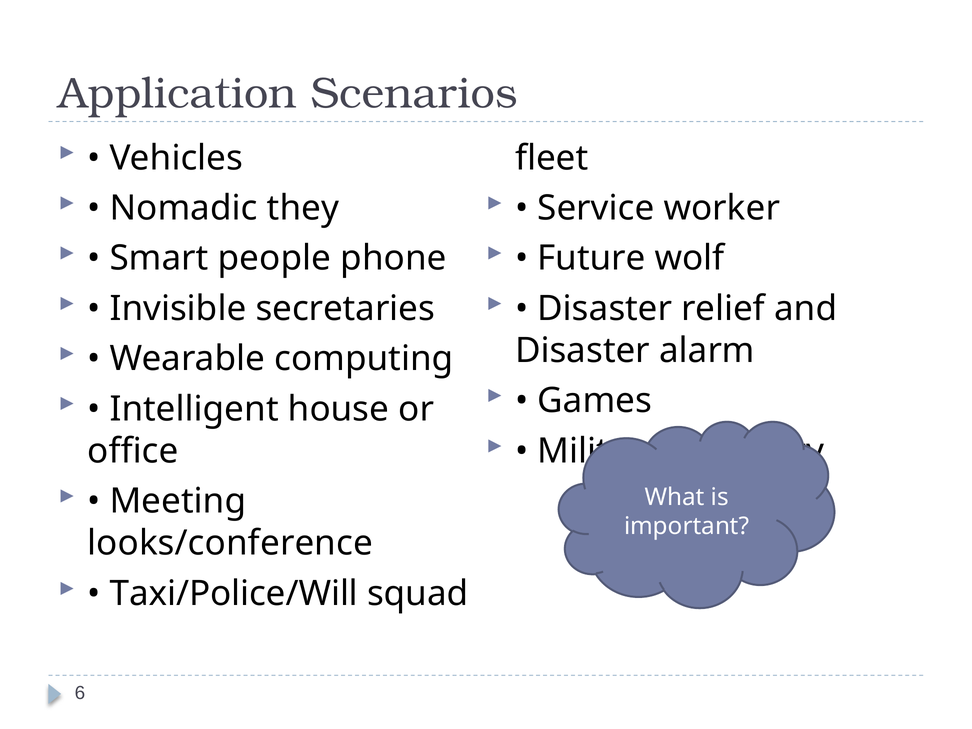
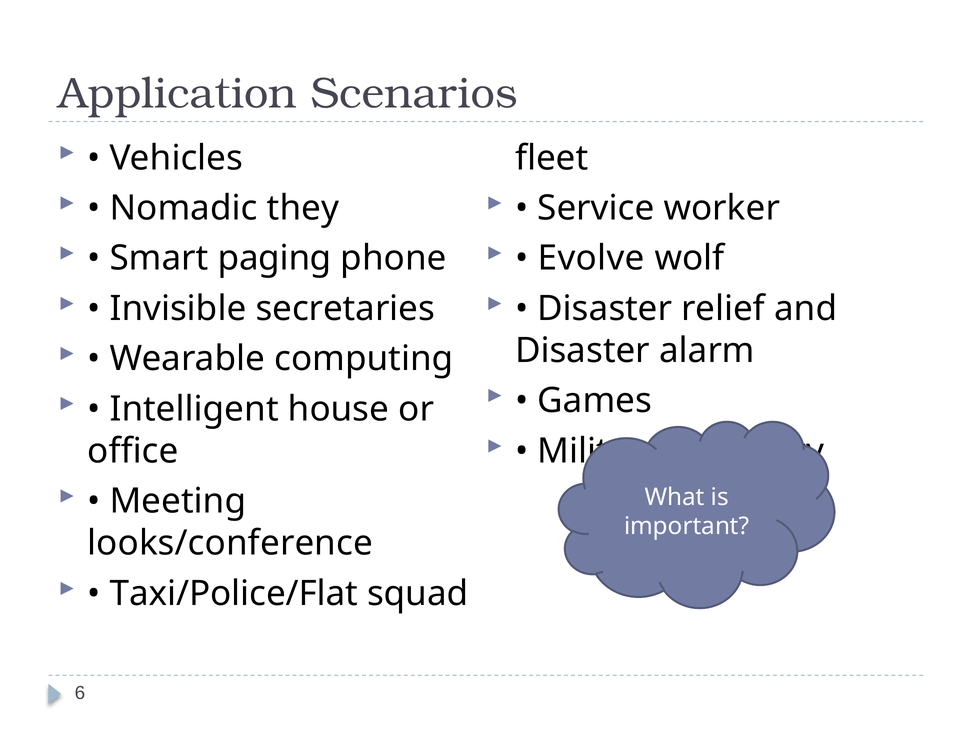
people: people -> paging
Future: Future -> Evolve
Taxi/Police/Will: Taxi/Police/Will -> Taxi/Police/Flat
